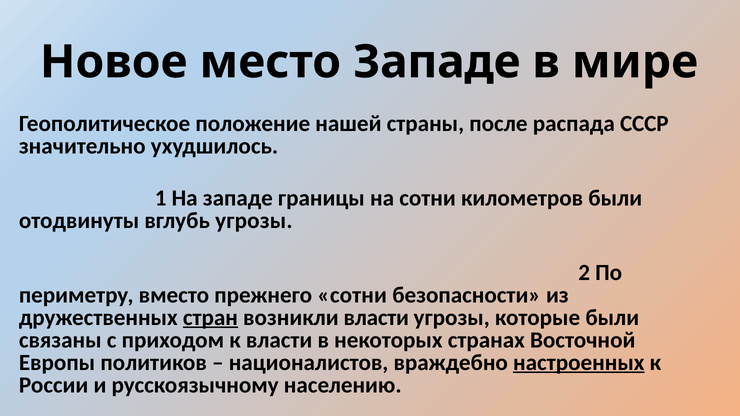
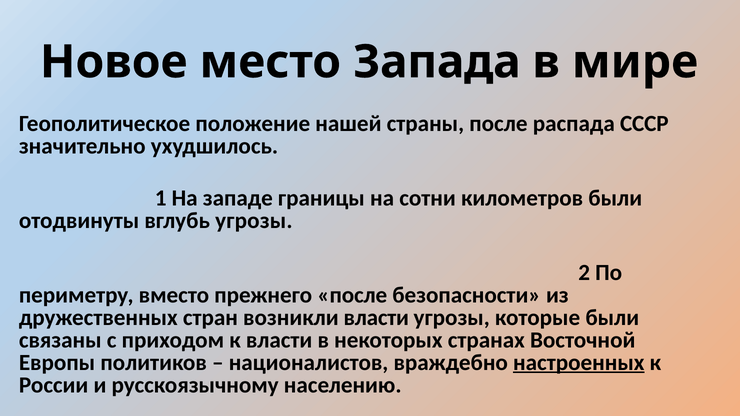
место Западе: Западе -> Запада
прежнего сотни: сотни -> после
стран underline: present -> none
